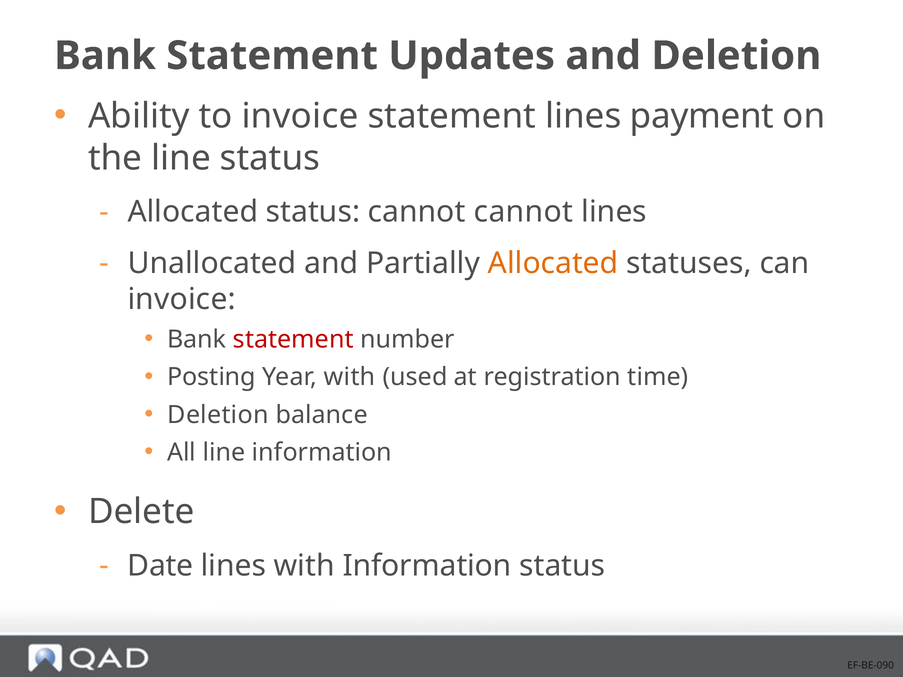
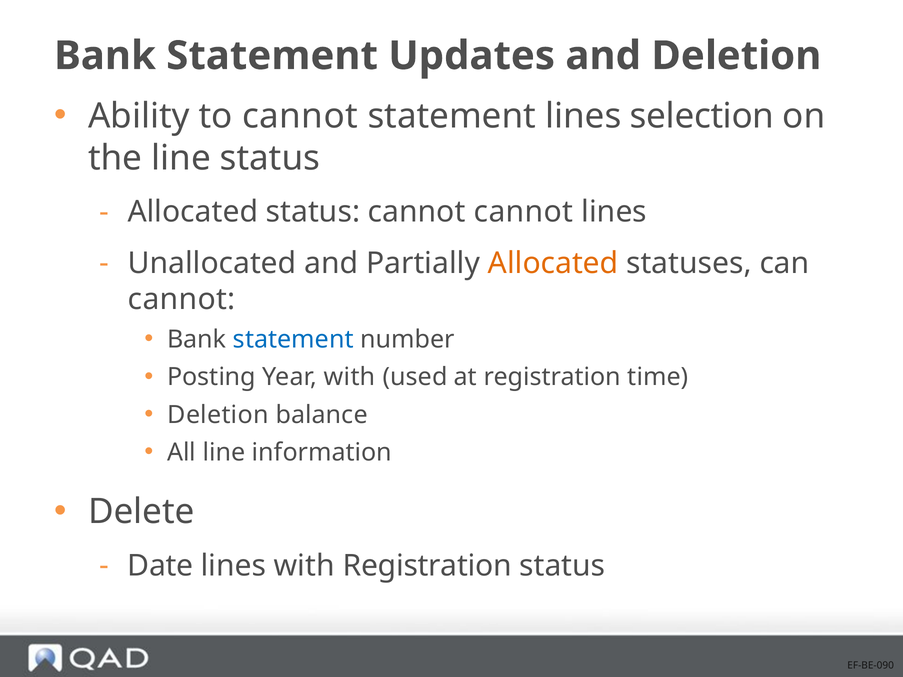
to invoice: invoice -> cannot
payment: payment -> selection
invoice at (182, 299): invoice -> cannot
statement at (293, 340) colour: red -> blue
with Information: Information -> Registration
